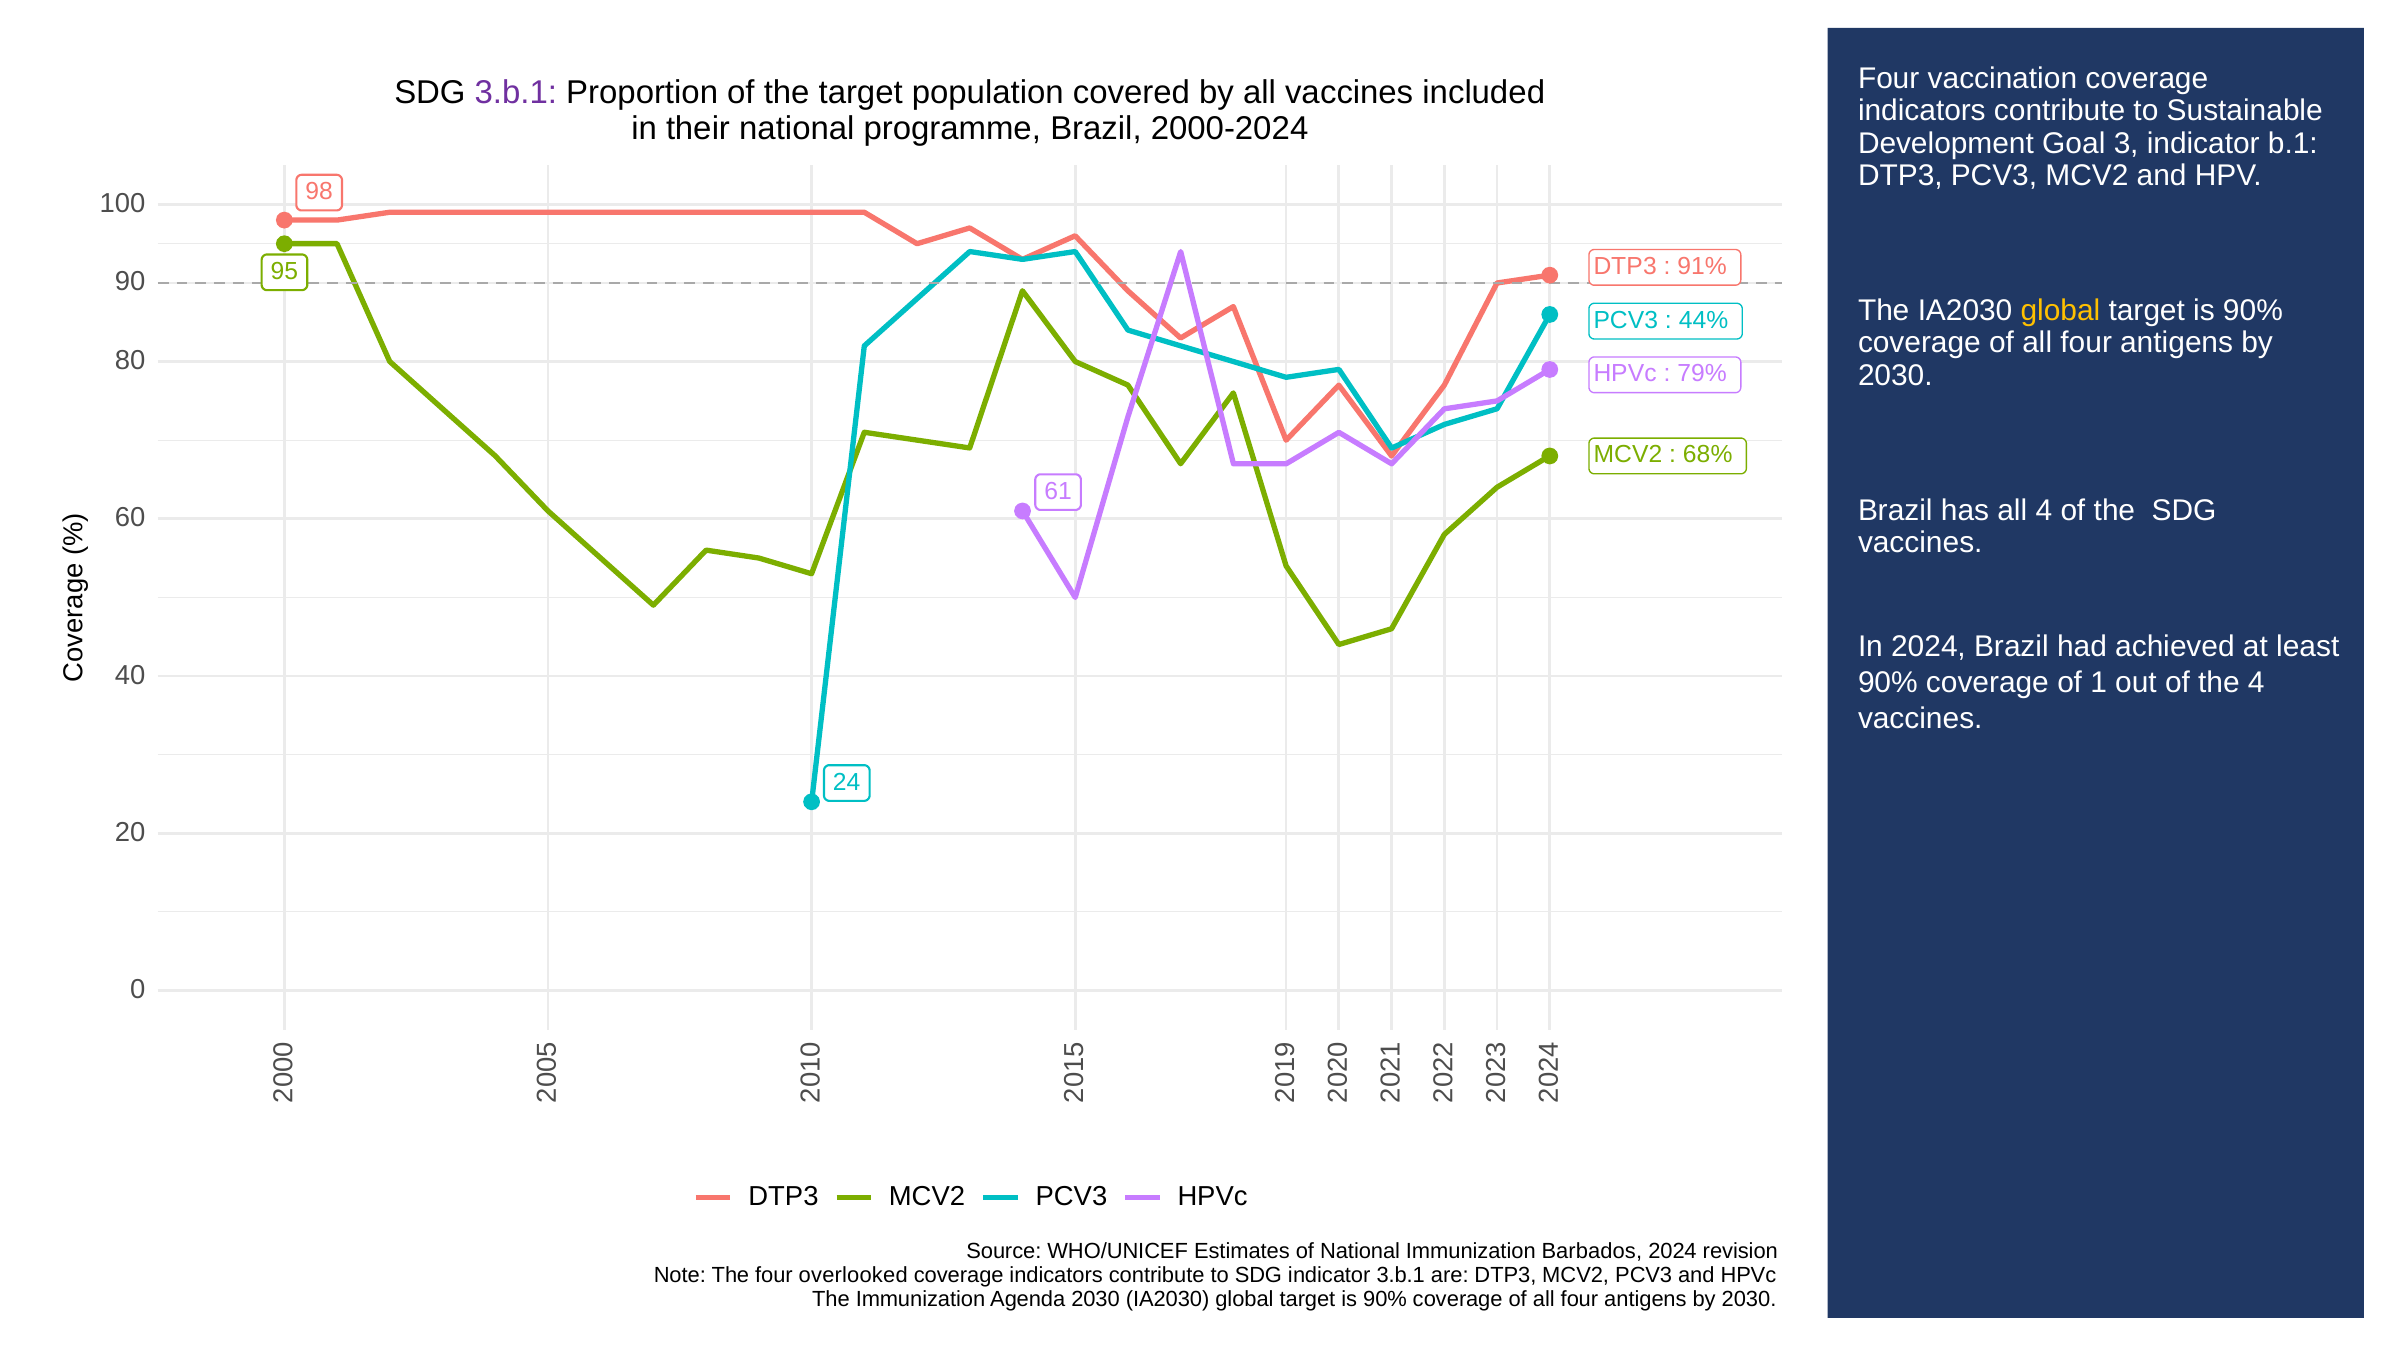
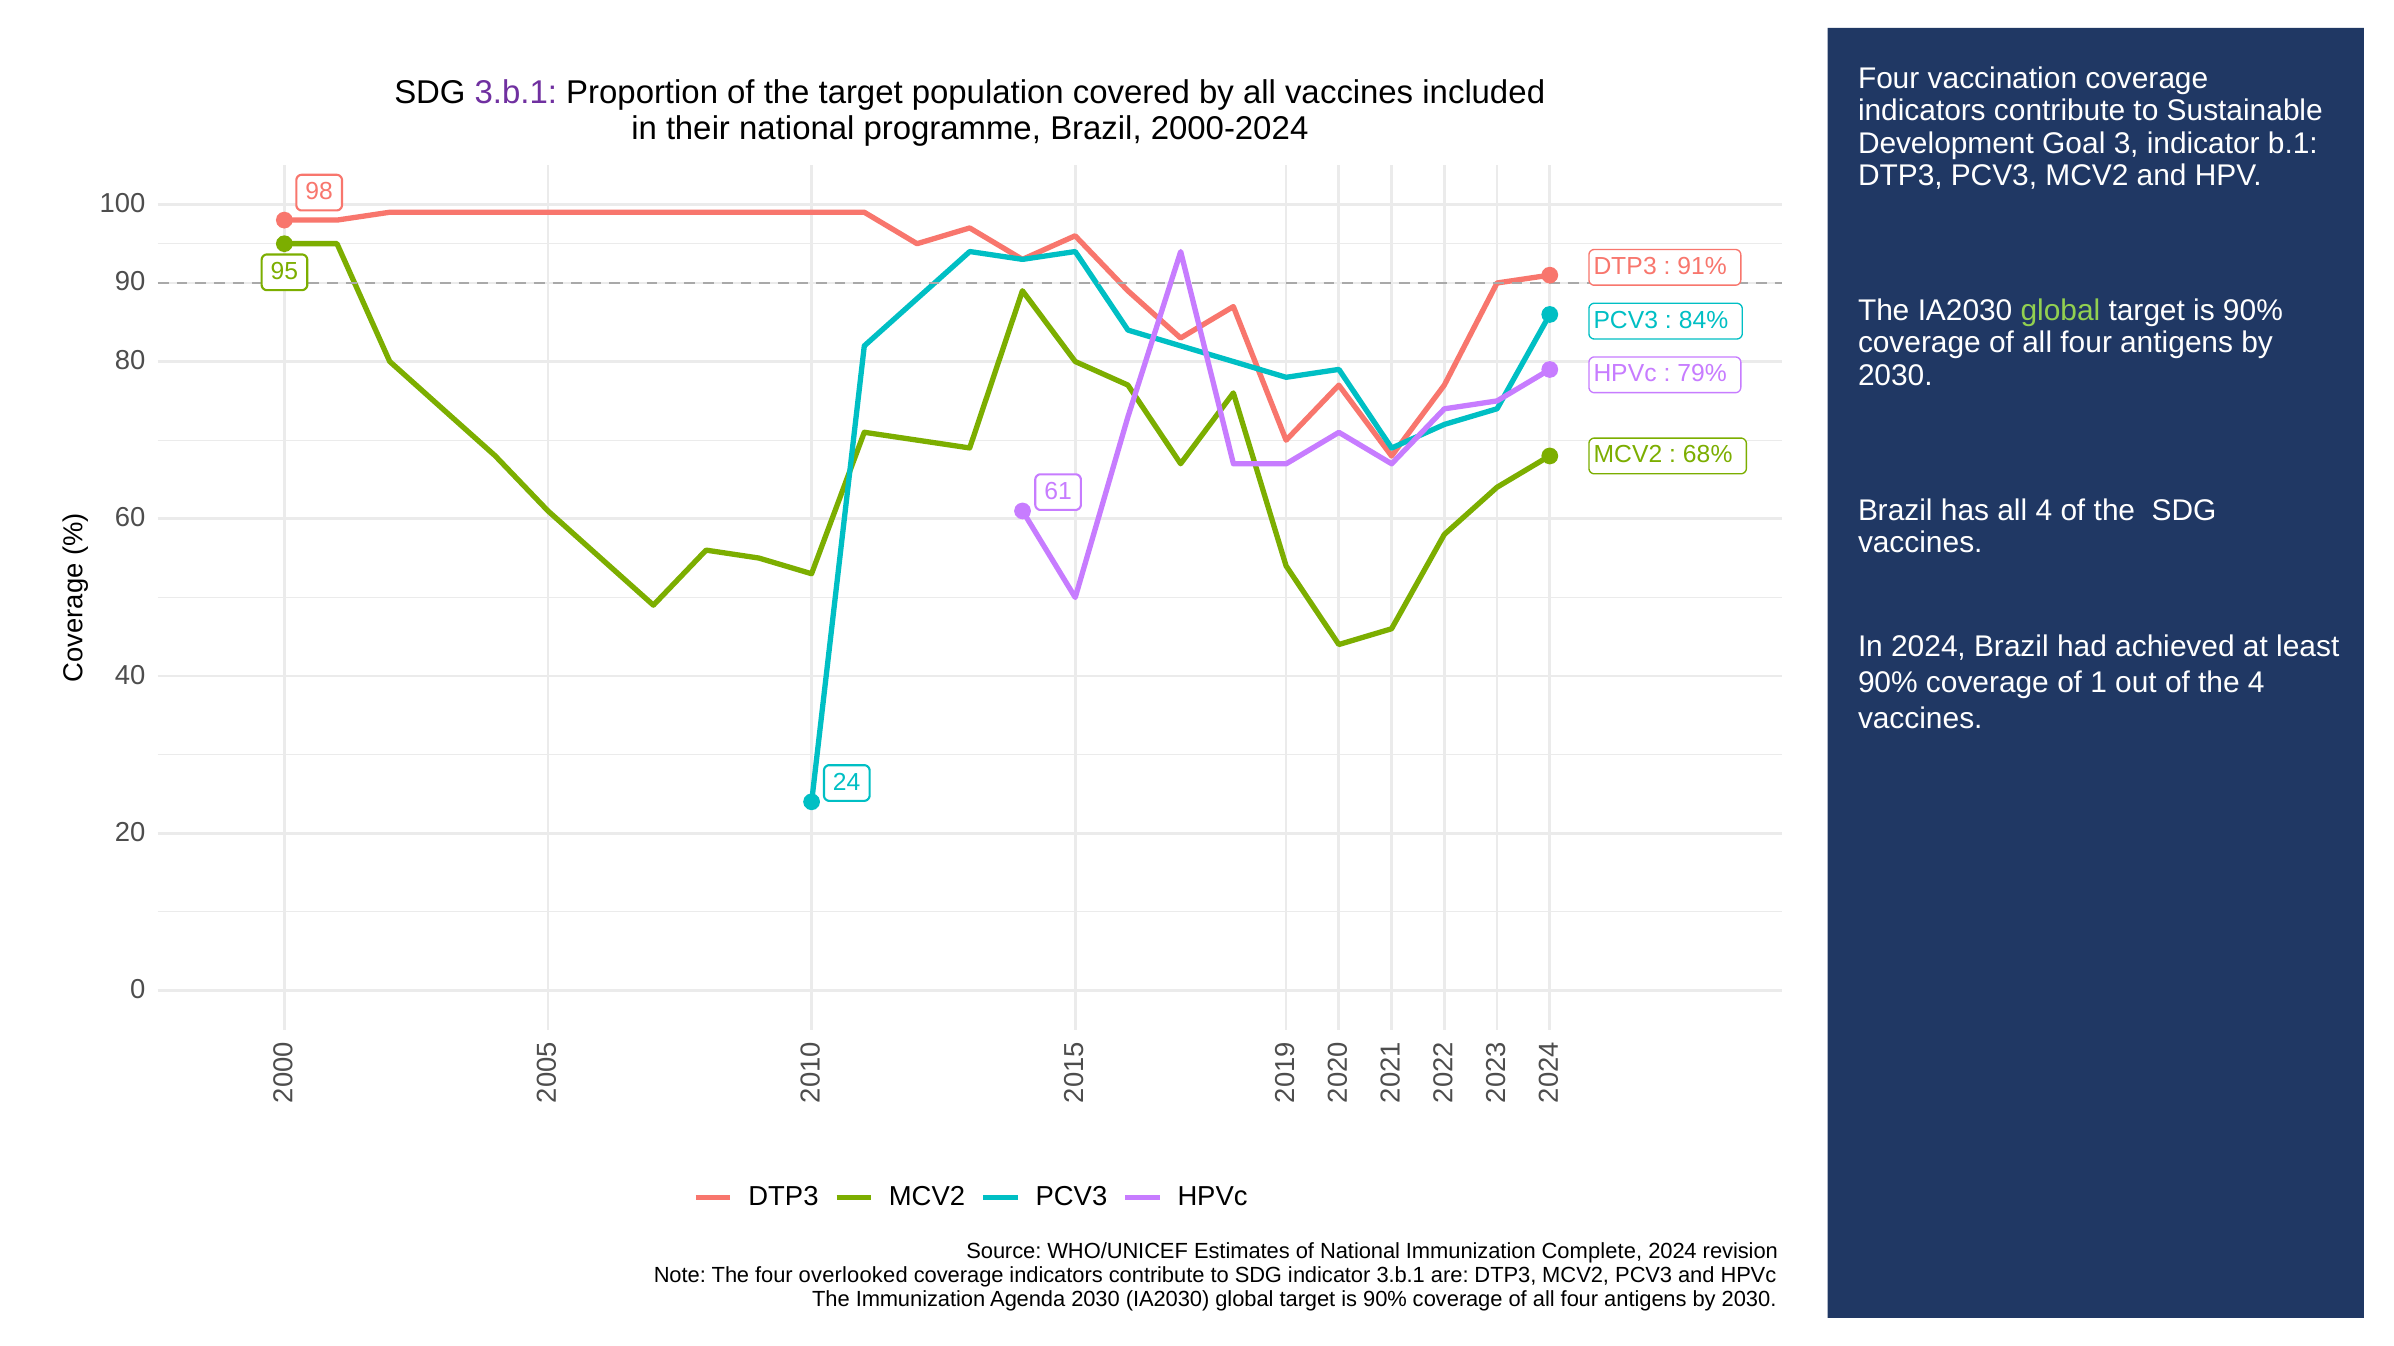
global at (2060, 311) colour: yellow -> light green
44%: 44% -> 84%
Barbados: Barbados -> Complete
